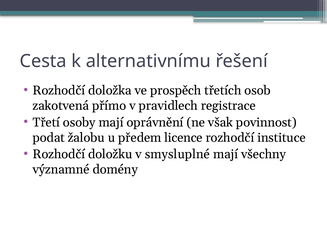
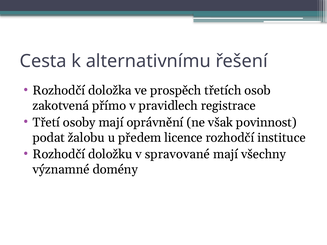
smysluplné: smysluplné -> spravované
